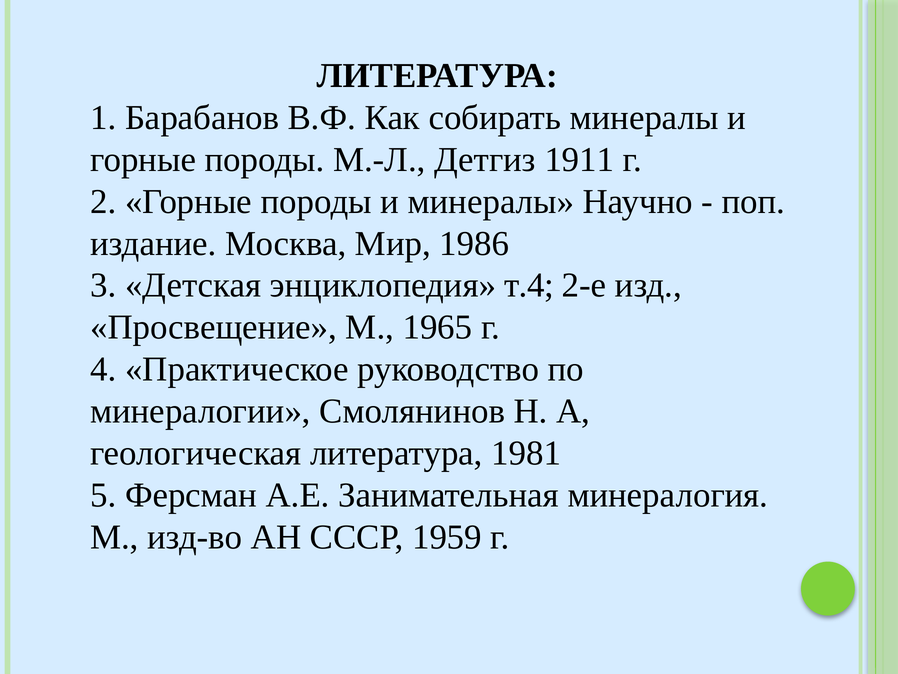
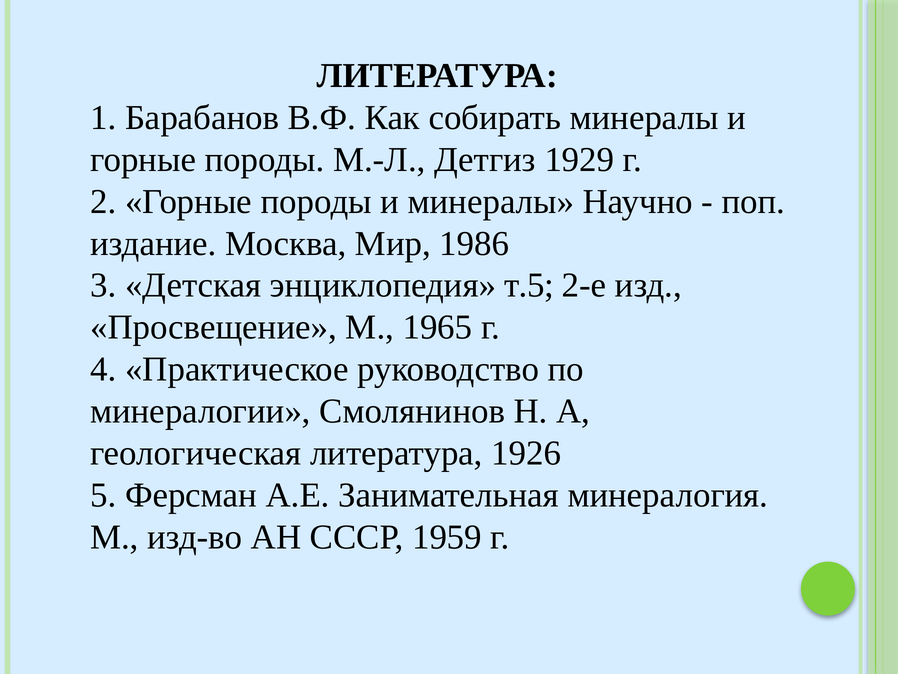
1911: 1911 -> 1929
т.4: т.4 -> т.5
1981: 1981 -> 1926
